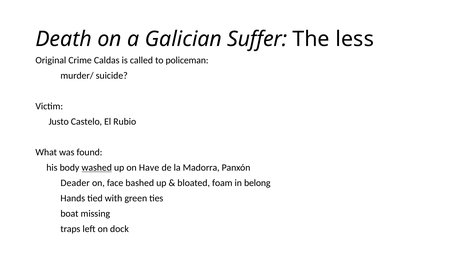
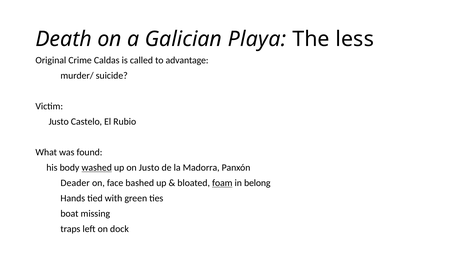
Suffer: Suffer -> Playa
policeman: policeman -> advantage
on Have: Have -> Justo
foam underline: none -> present
